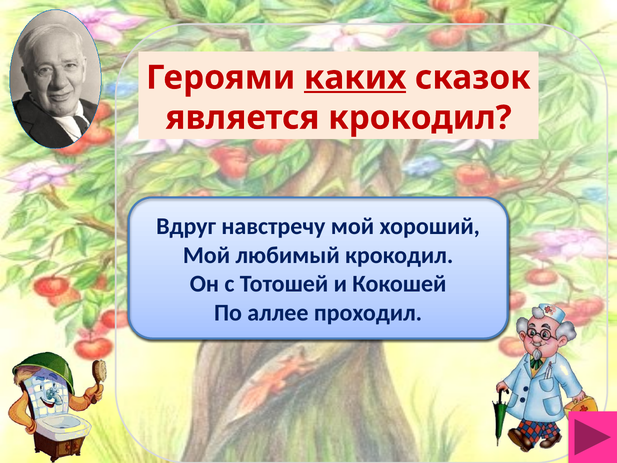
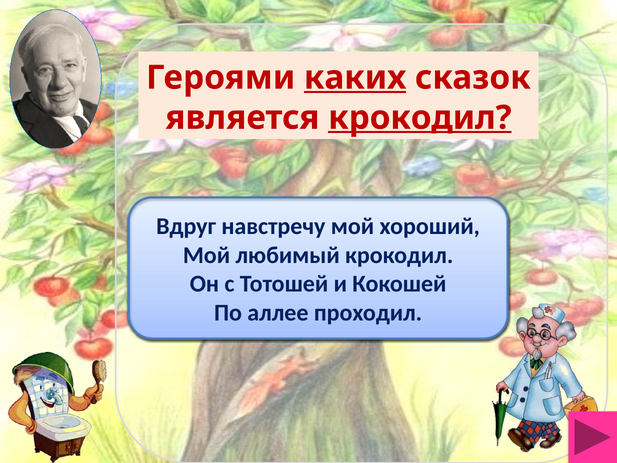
крокодил at (420, 118) underline: none -> present
